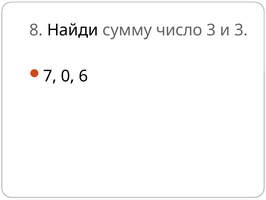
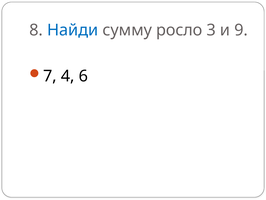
Найди colour: black -> blue
число: число -> росло
и 3: 3 -> 9
0: 0 -> 4
